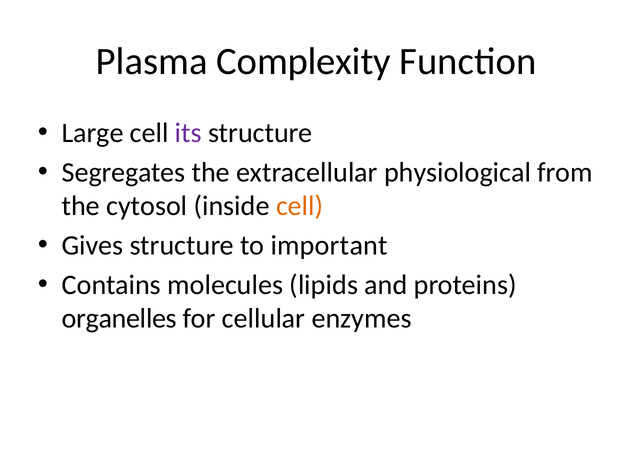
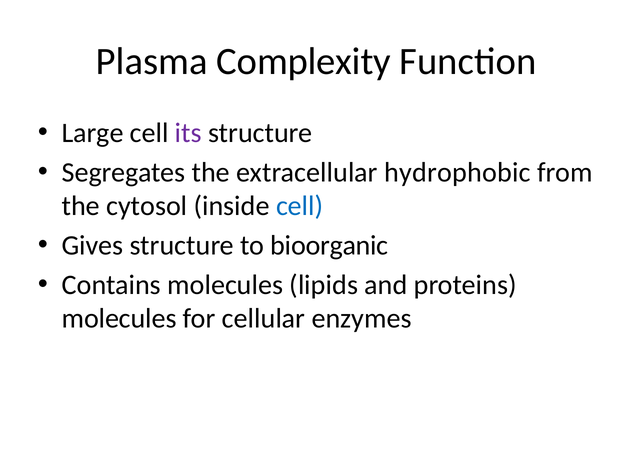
physiological: physiological -> hydrophobic
cell at (300, 206) colour: orange -> blue
important: important -> bioorganic
organelles at (119, 319): organelles -> molecules
